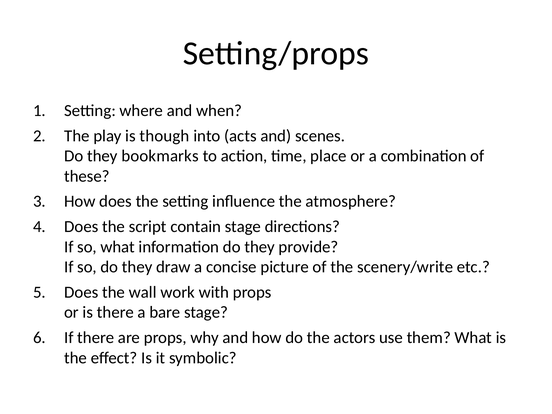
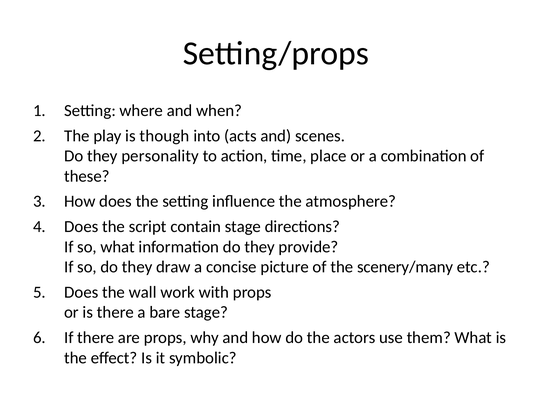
bookmarks: bookmarks -> personality
scenery/write: scenery/write -> scenery/many
